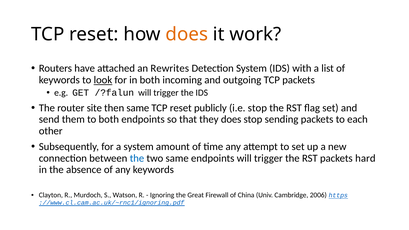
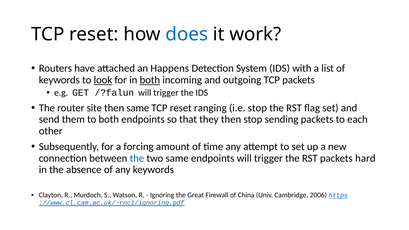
does at (187, 34) colour: orange -> blue
Rewrites: Rewrites -> Happens
both at (150, 80) underline: none -> present
publicly: publicly -> ranging
they does: does -> then
a system: system -> forcing
